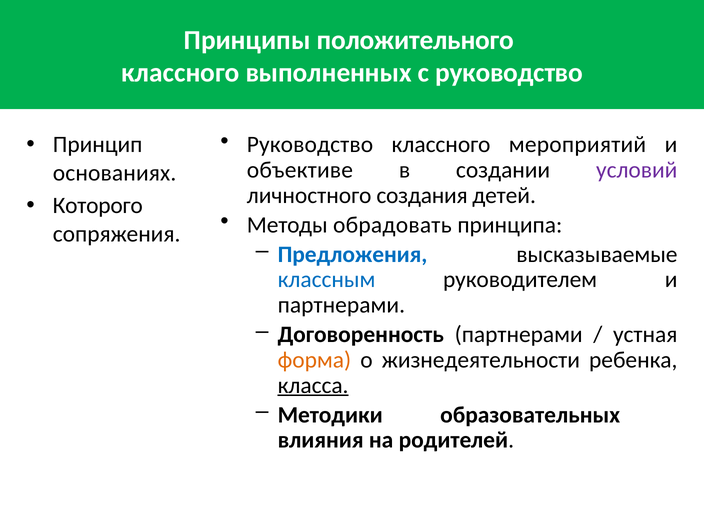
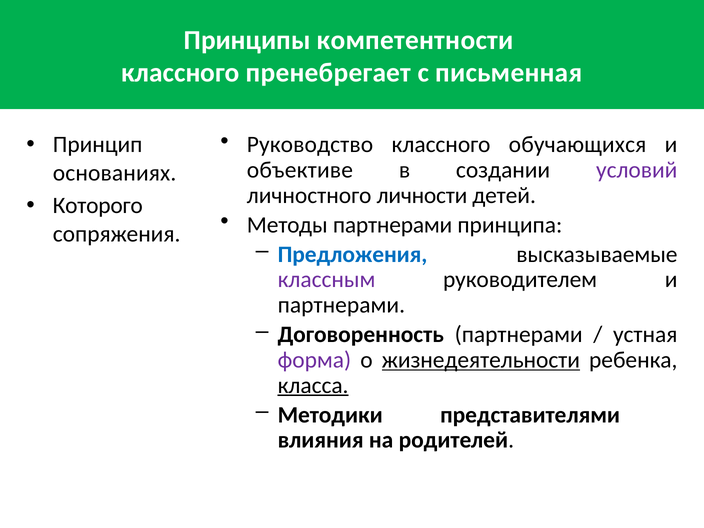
положительного: положительного -> компетентности
выполненных: выполненных -> пренебрегает
с руководство: руководство -> письменная
мероприятий: мероприятий -> обучающихся
создания: создания -> личности
Методы обрадовать: обрадовать -> партнерами
классным colour: blue -> purple
форма colour: orange -> purple
жизнедеятельности underline: none -> present
образовательных: образовательных -> представителями
